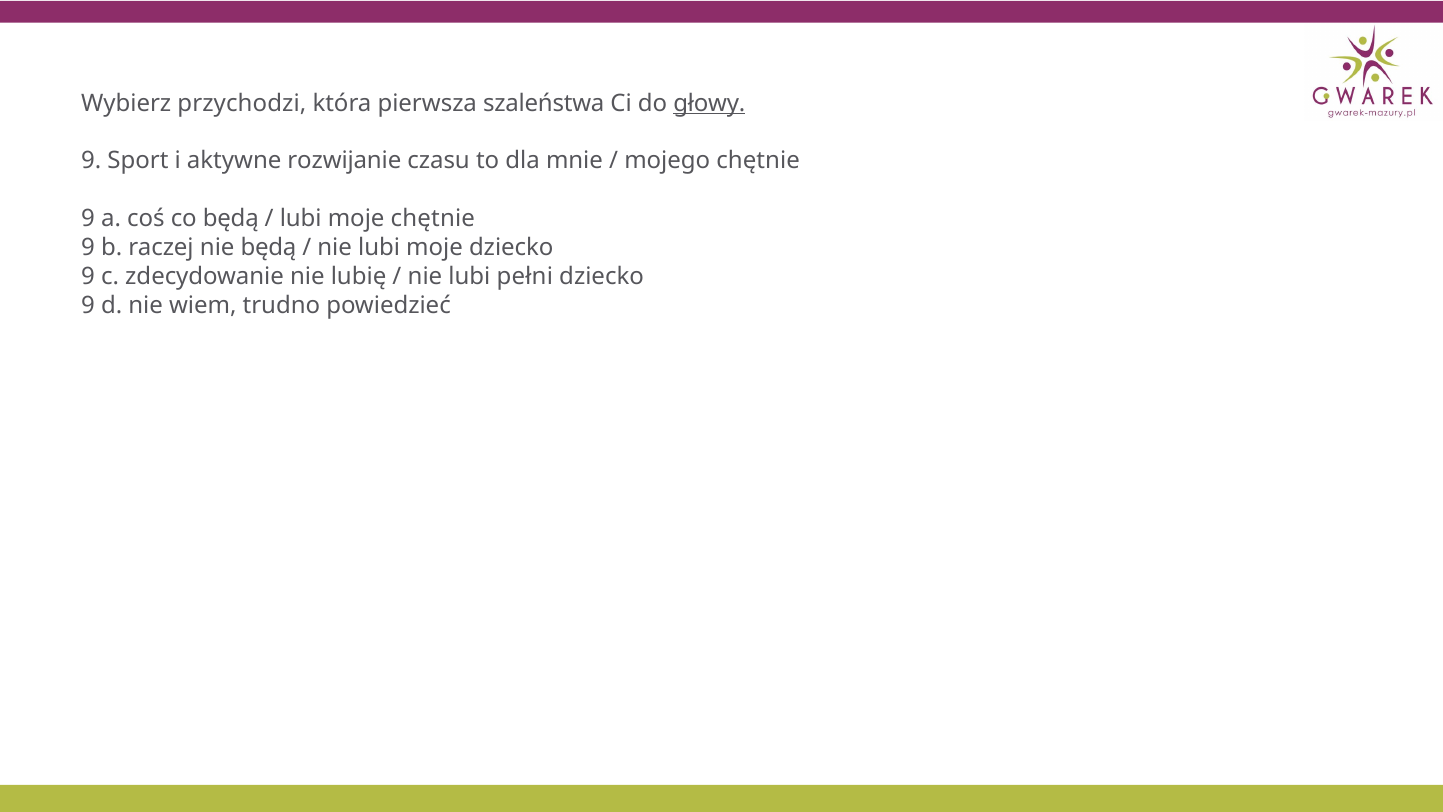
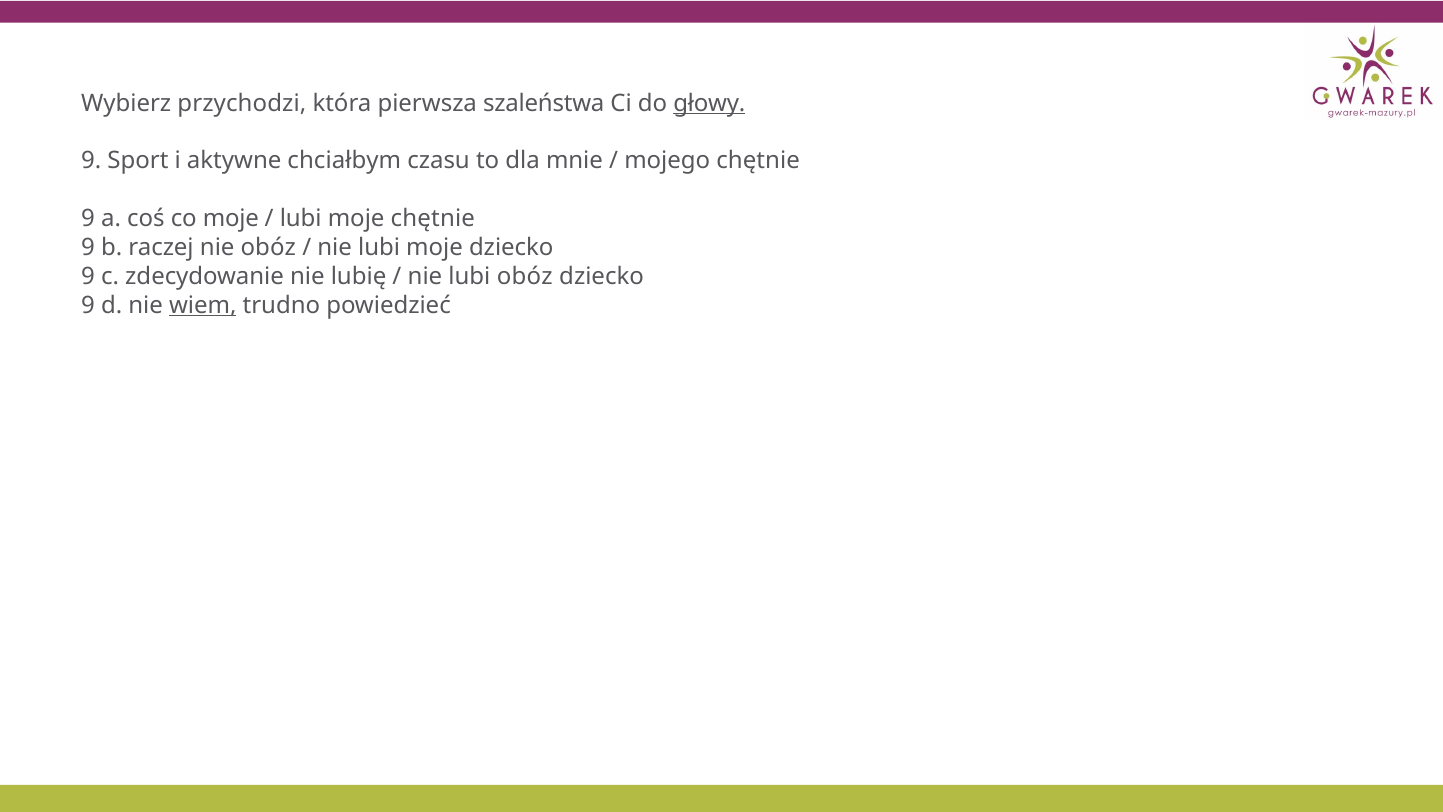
rozwijanie: rozwijanie -> chciałbym
co będą: będą -> moje
nie będą: będą -> obóz
lubi pełni: pełni -> obóz
wiem underline: none -> present
